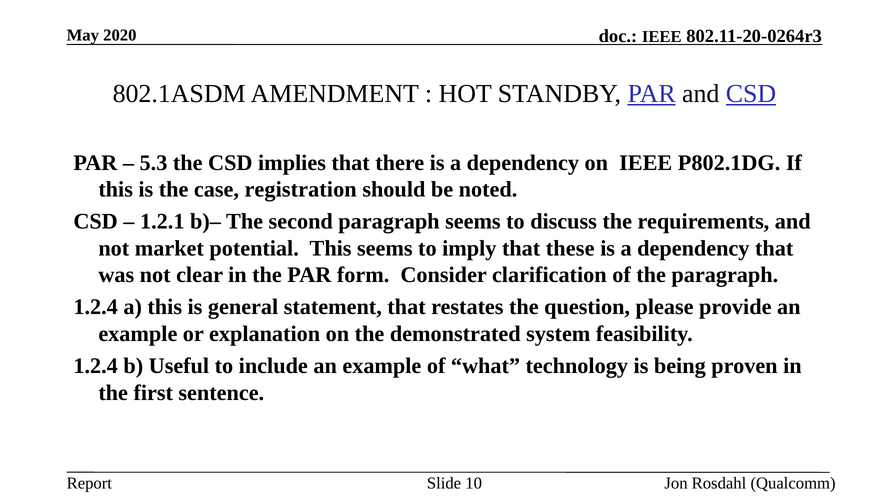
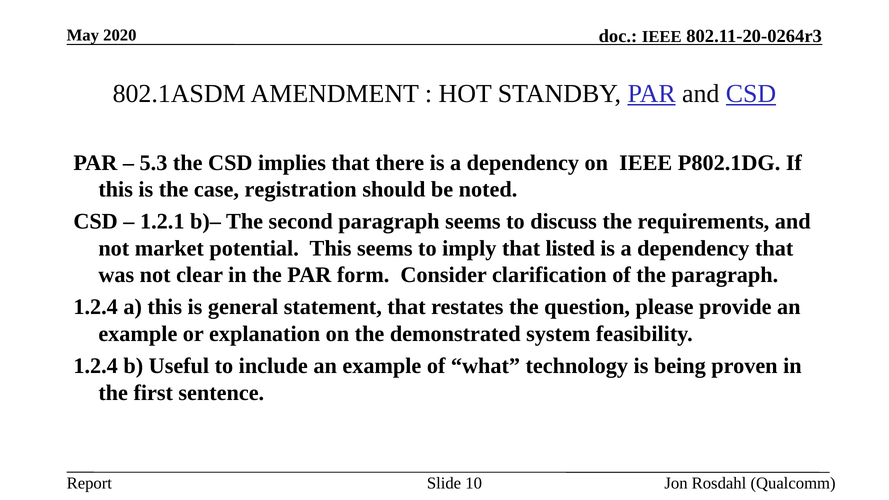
these: these -> listed
